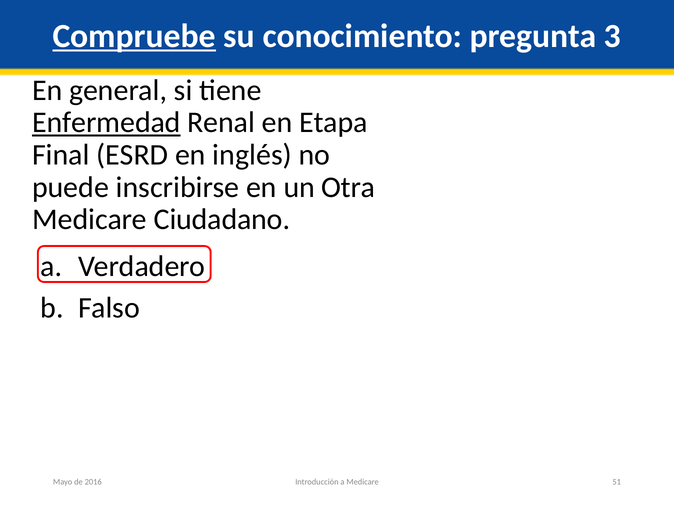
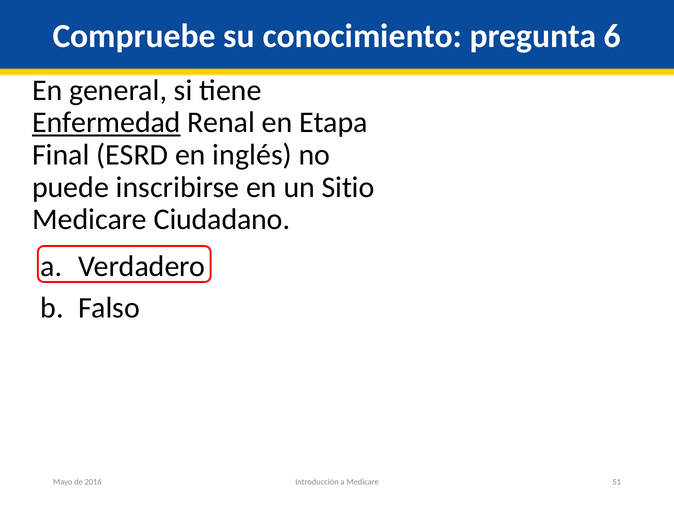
Compruebe underline: present -> none
3: 3 -> 6
Otra: Otra -> Sitio
